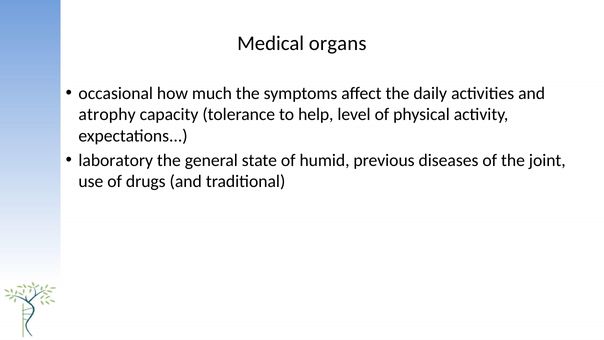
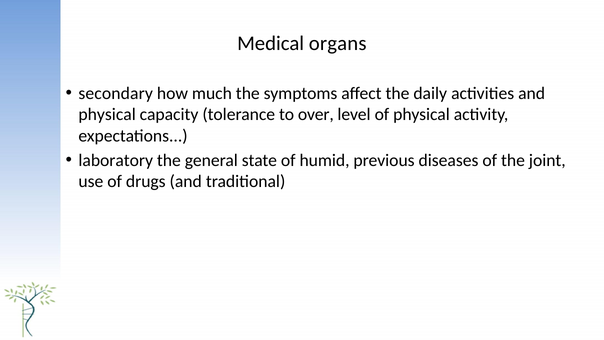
occasional: occasional -> secondary
atrophy at (107, 114): atrophy -> physical
help: help -> over
